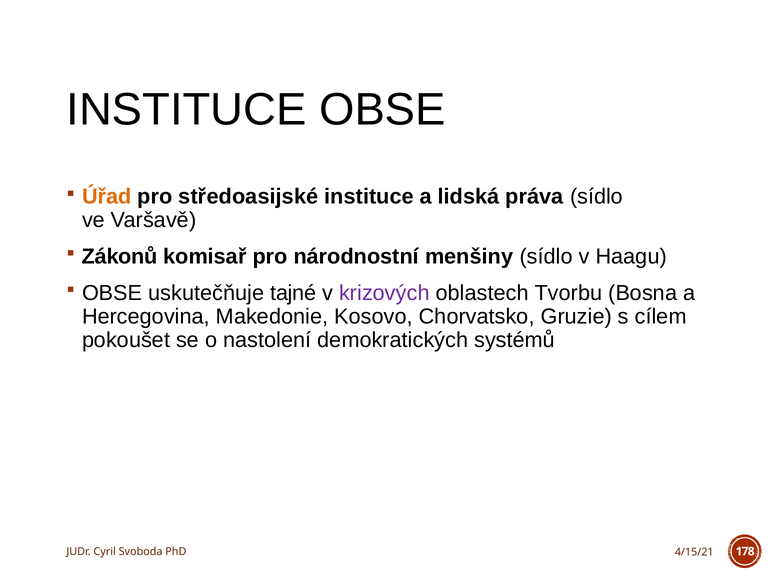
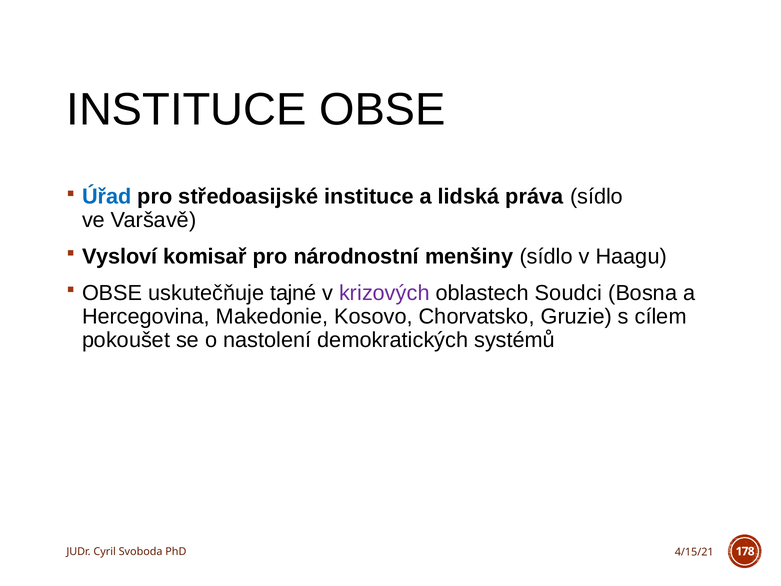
Úřad colour: orange -> blue
Zákonů: Zákonů -> Vysloví
Tvorbu: Tvorbu -> Soudci
